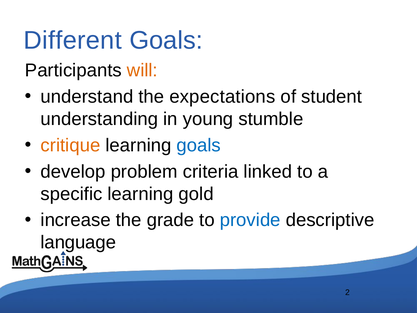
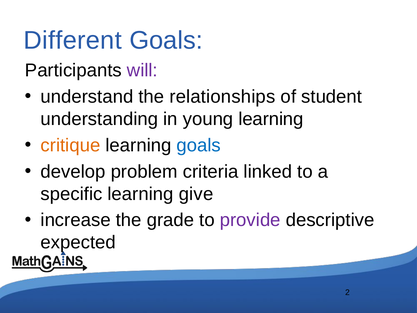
will colour: orange -> purple
expectations: expectations -> relationships
young stumble: stumble -> learning
gold: gold -> give
provide colour: blue -> purple
language: language -> expected
